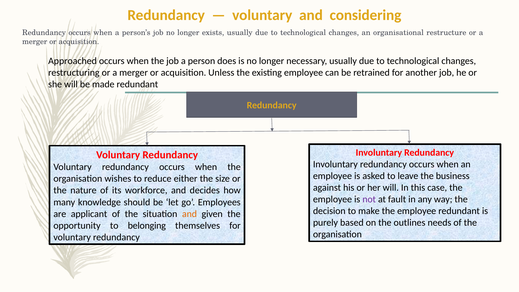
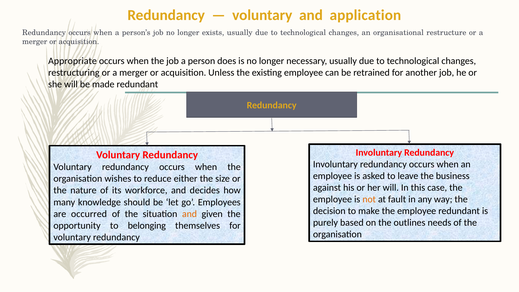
considering: considering -> application
Approached: Approached -> Appropriate
not colour: purple -> orange
applicant: applicant -> occurred
